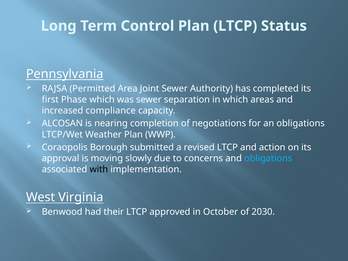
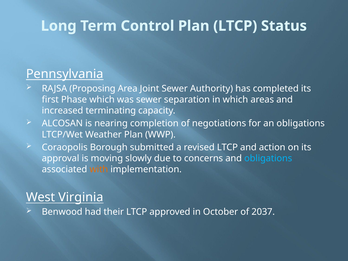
Permitted: Permitted -> Proposing
compliance: compliance -> terminating
with colour: black -> orange
2030: 2030 -> 2037
